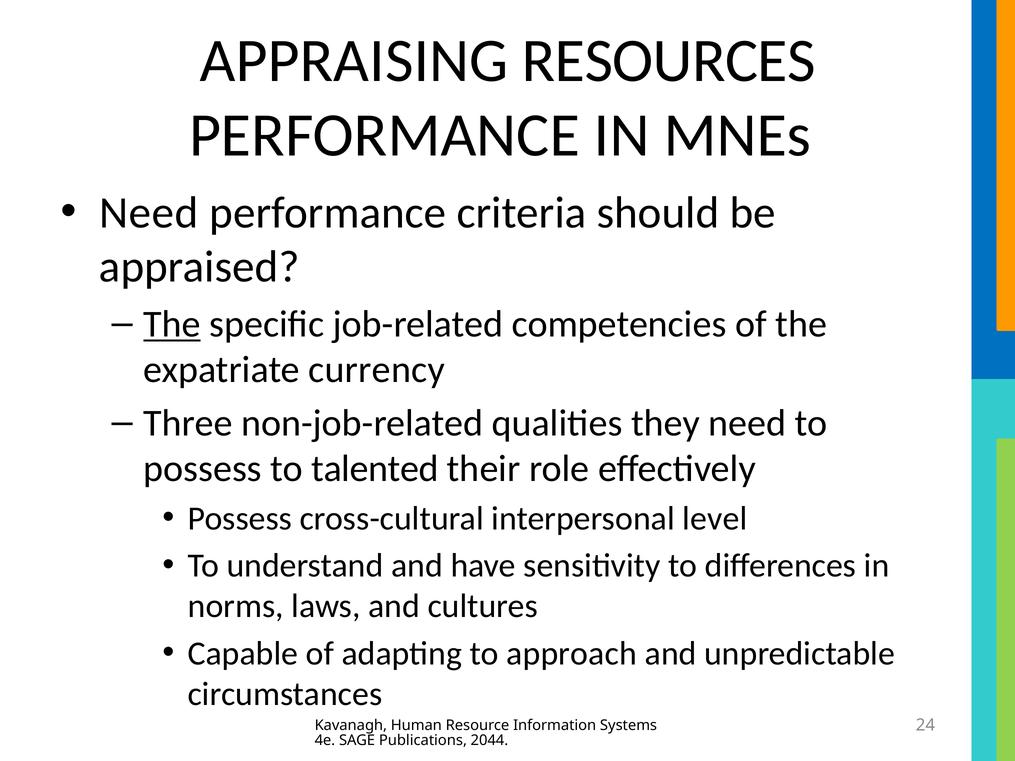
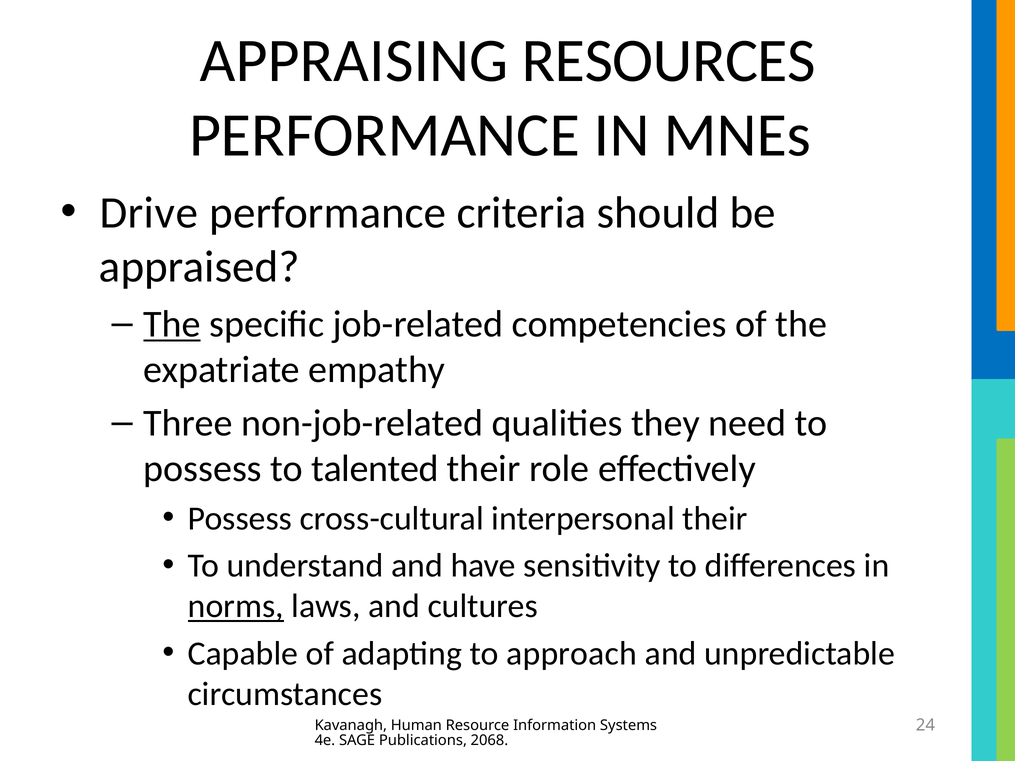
Need at (149, 213): Need -> Drive
currency: currency -> empathy
interpersonal level: level -> their
norms underline: none -> present
2044: 2044 -> 2068
